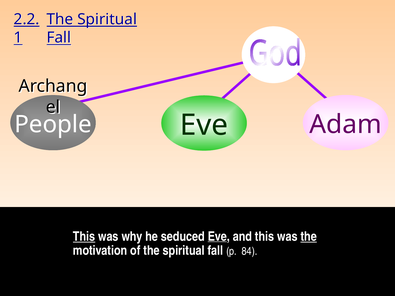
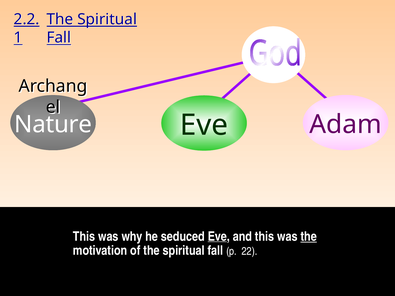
People: People -> Nature
This at (84, 237) underline: present -> none
84: 84 -> 22
